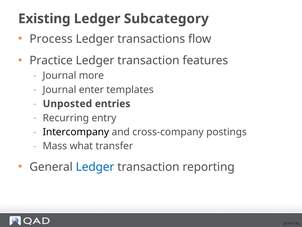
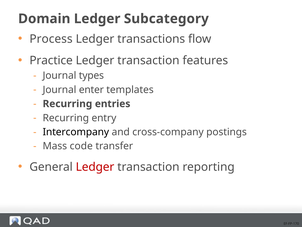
Existing: Existing -> Domain
more: more -> types
Unposted at (67, 104): Unposted -> Recurring
what: what -> code
Ledger at (95, 167) colour: blue -> red
